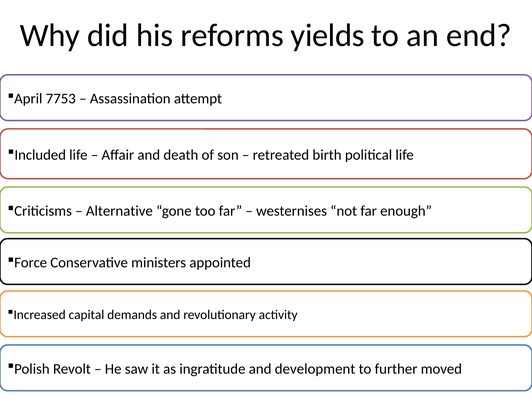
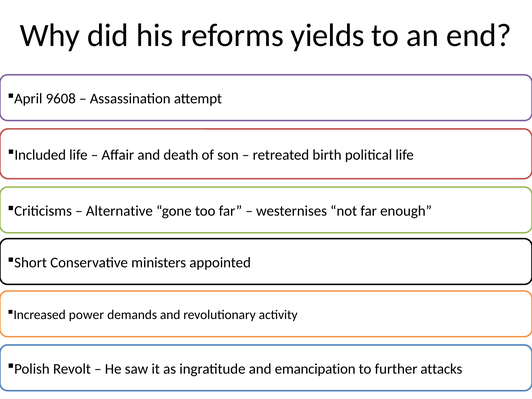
7753: 7753 -> 9608
Force: Force -> Short
capital: capital -> power
development: development -> emancipation
moved: moved -> attacks
